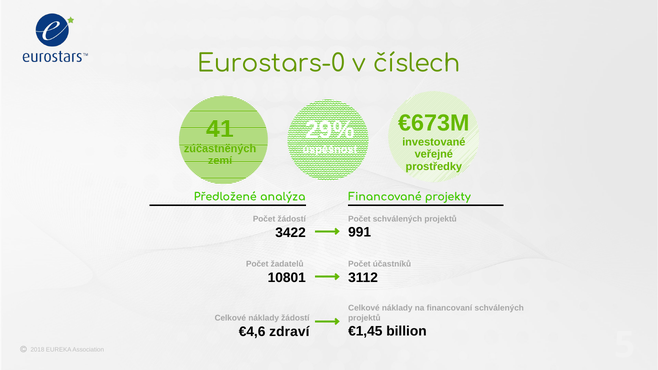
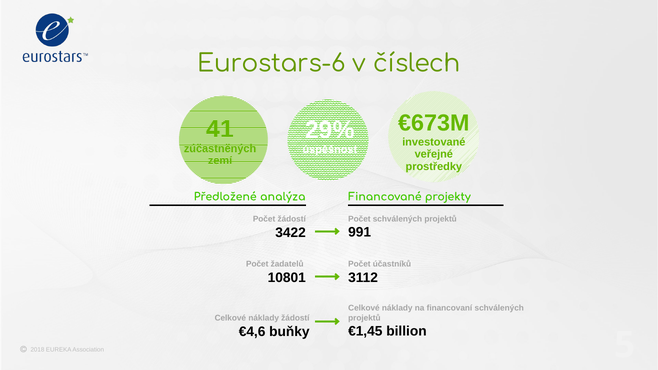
Eurostars-0: Eurostars-0 -> Eurostars-6
zdraví: zdraví -> buňky
